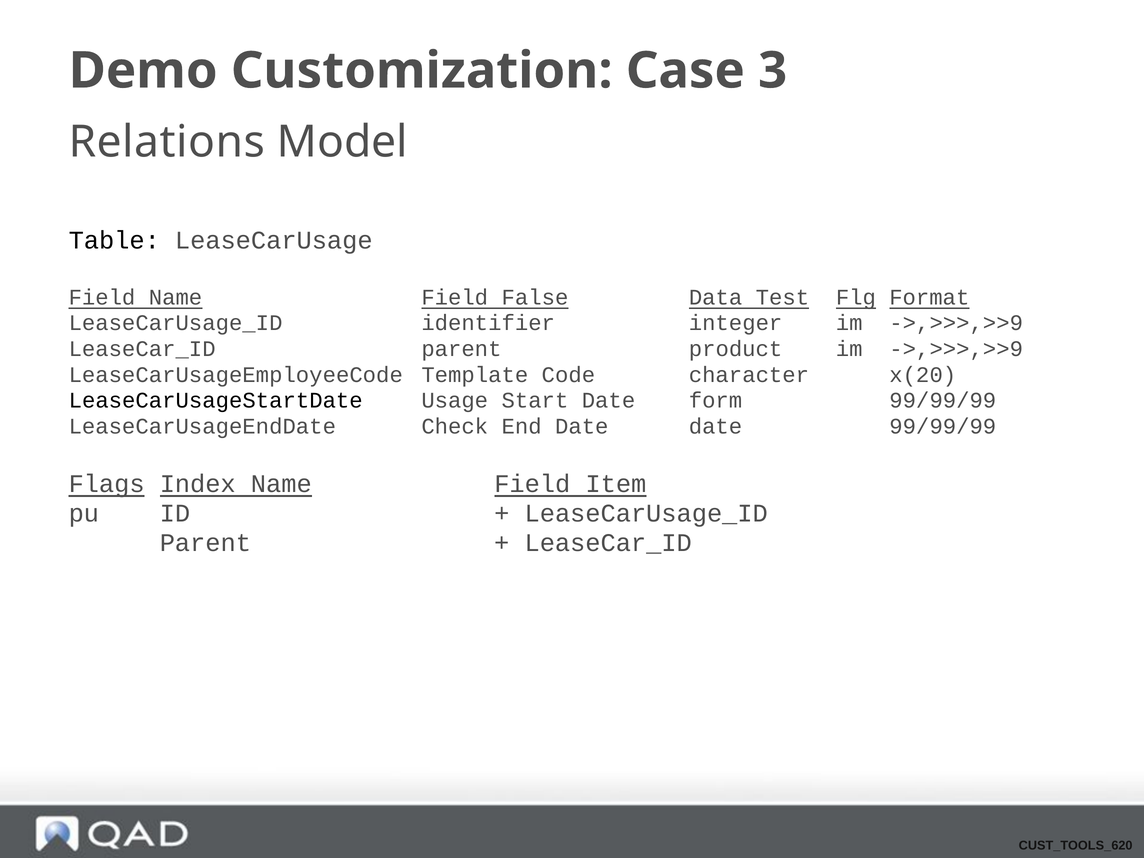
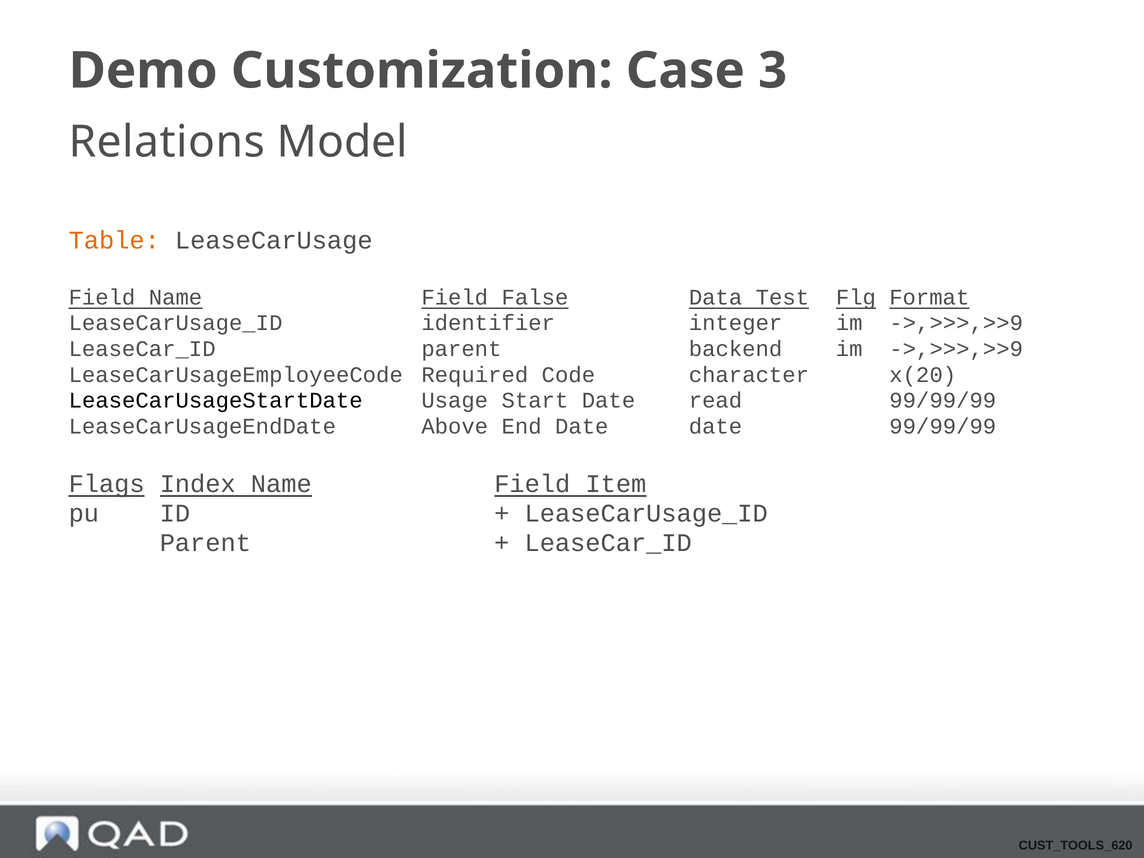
Table colour: black -> orange
product: product -> backend
Template: Template -> Required
form: form -> read
Check: Check -> Above
